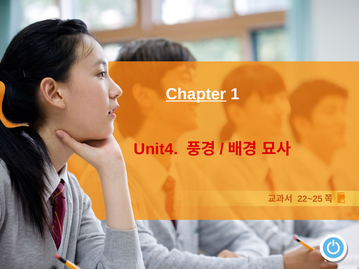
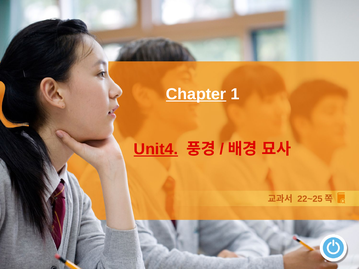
Unit4 underline: none -> present
